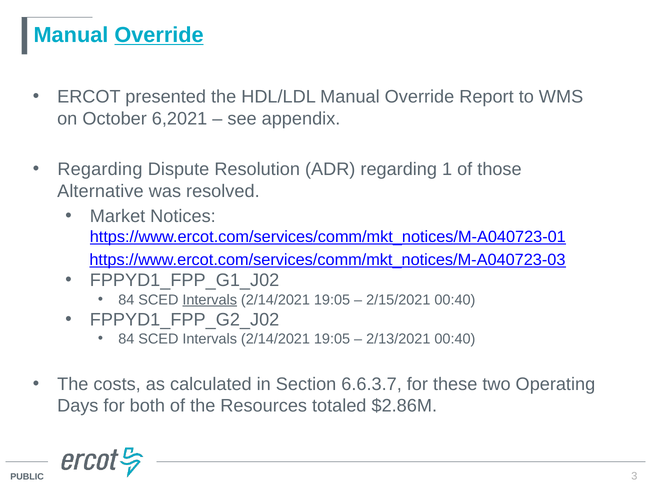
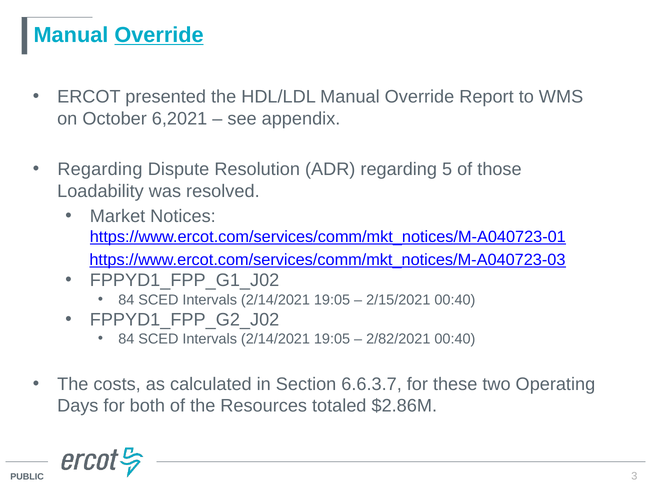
1: 1 -> 5
Alternative: Alternative -> Loadability
Intervals at (210, 300) underline: present -> none
2/13/2021: 2/13/2021 -> 2/82/2021
